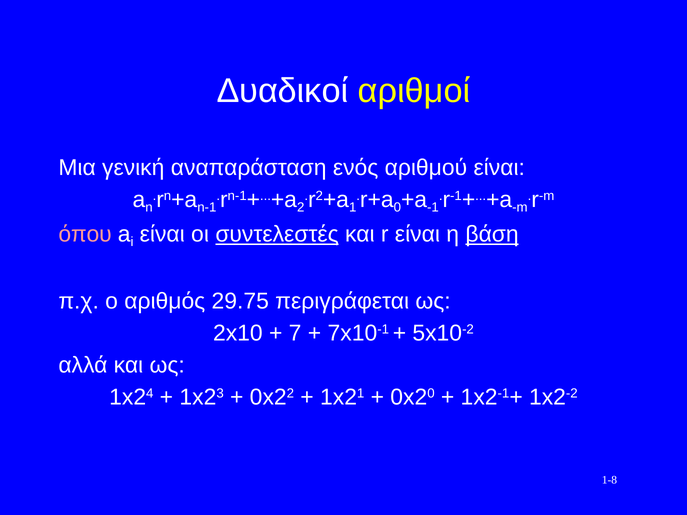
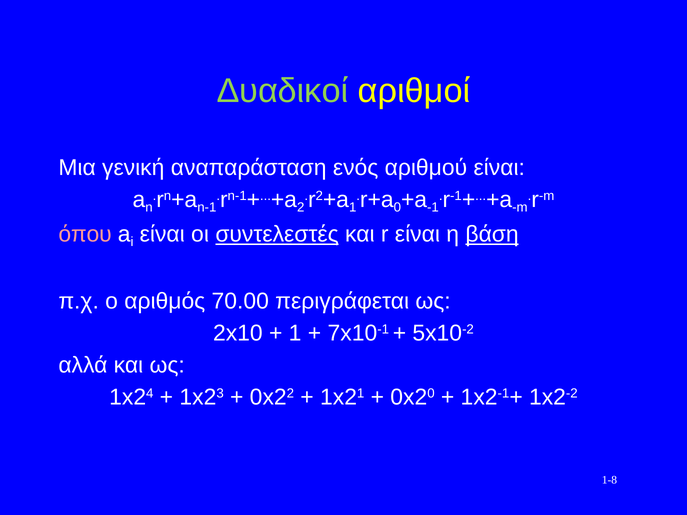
Δυαδικοί colour: white -> light green
29.75: 29.75 -> 70.00
7 at (295, 333): 7 -> 1
